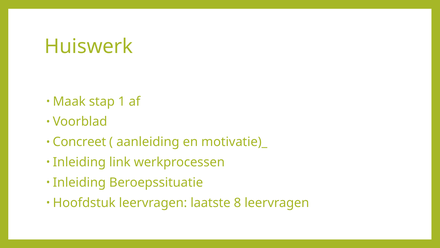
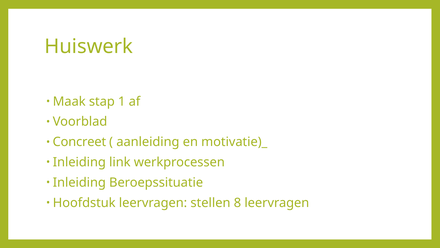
laatste: laatste -> stellen
